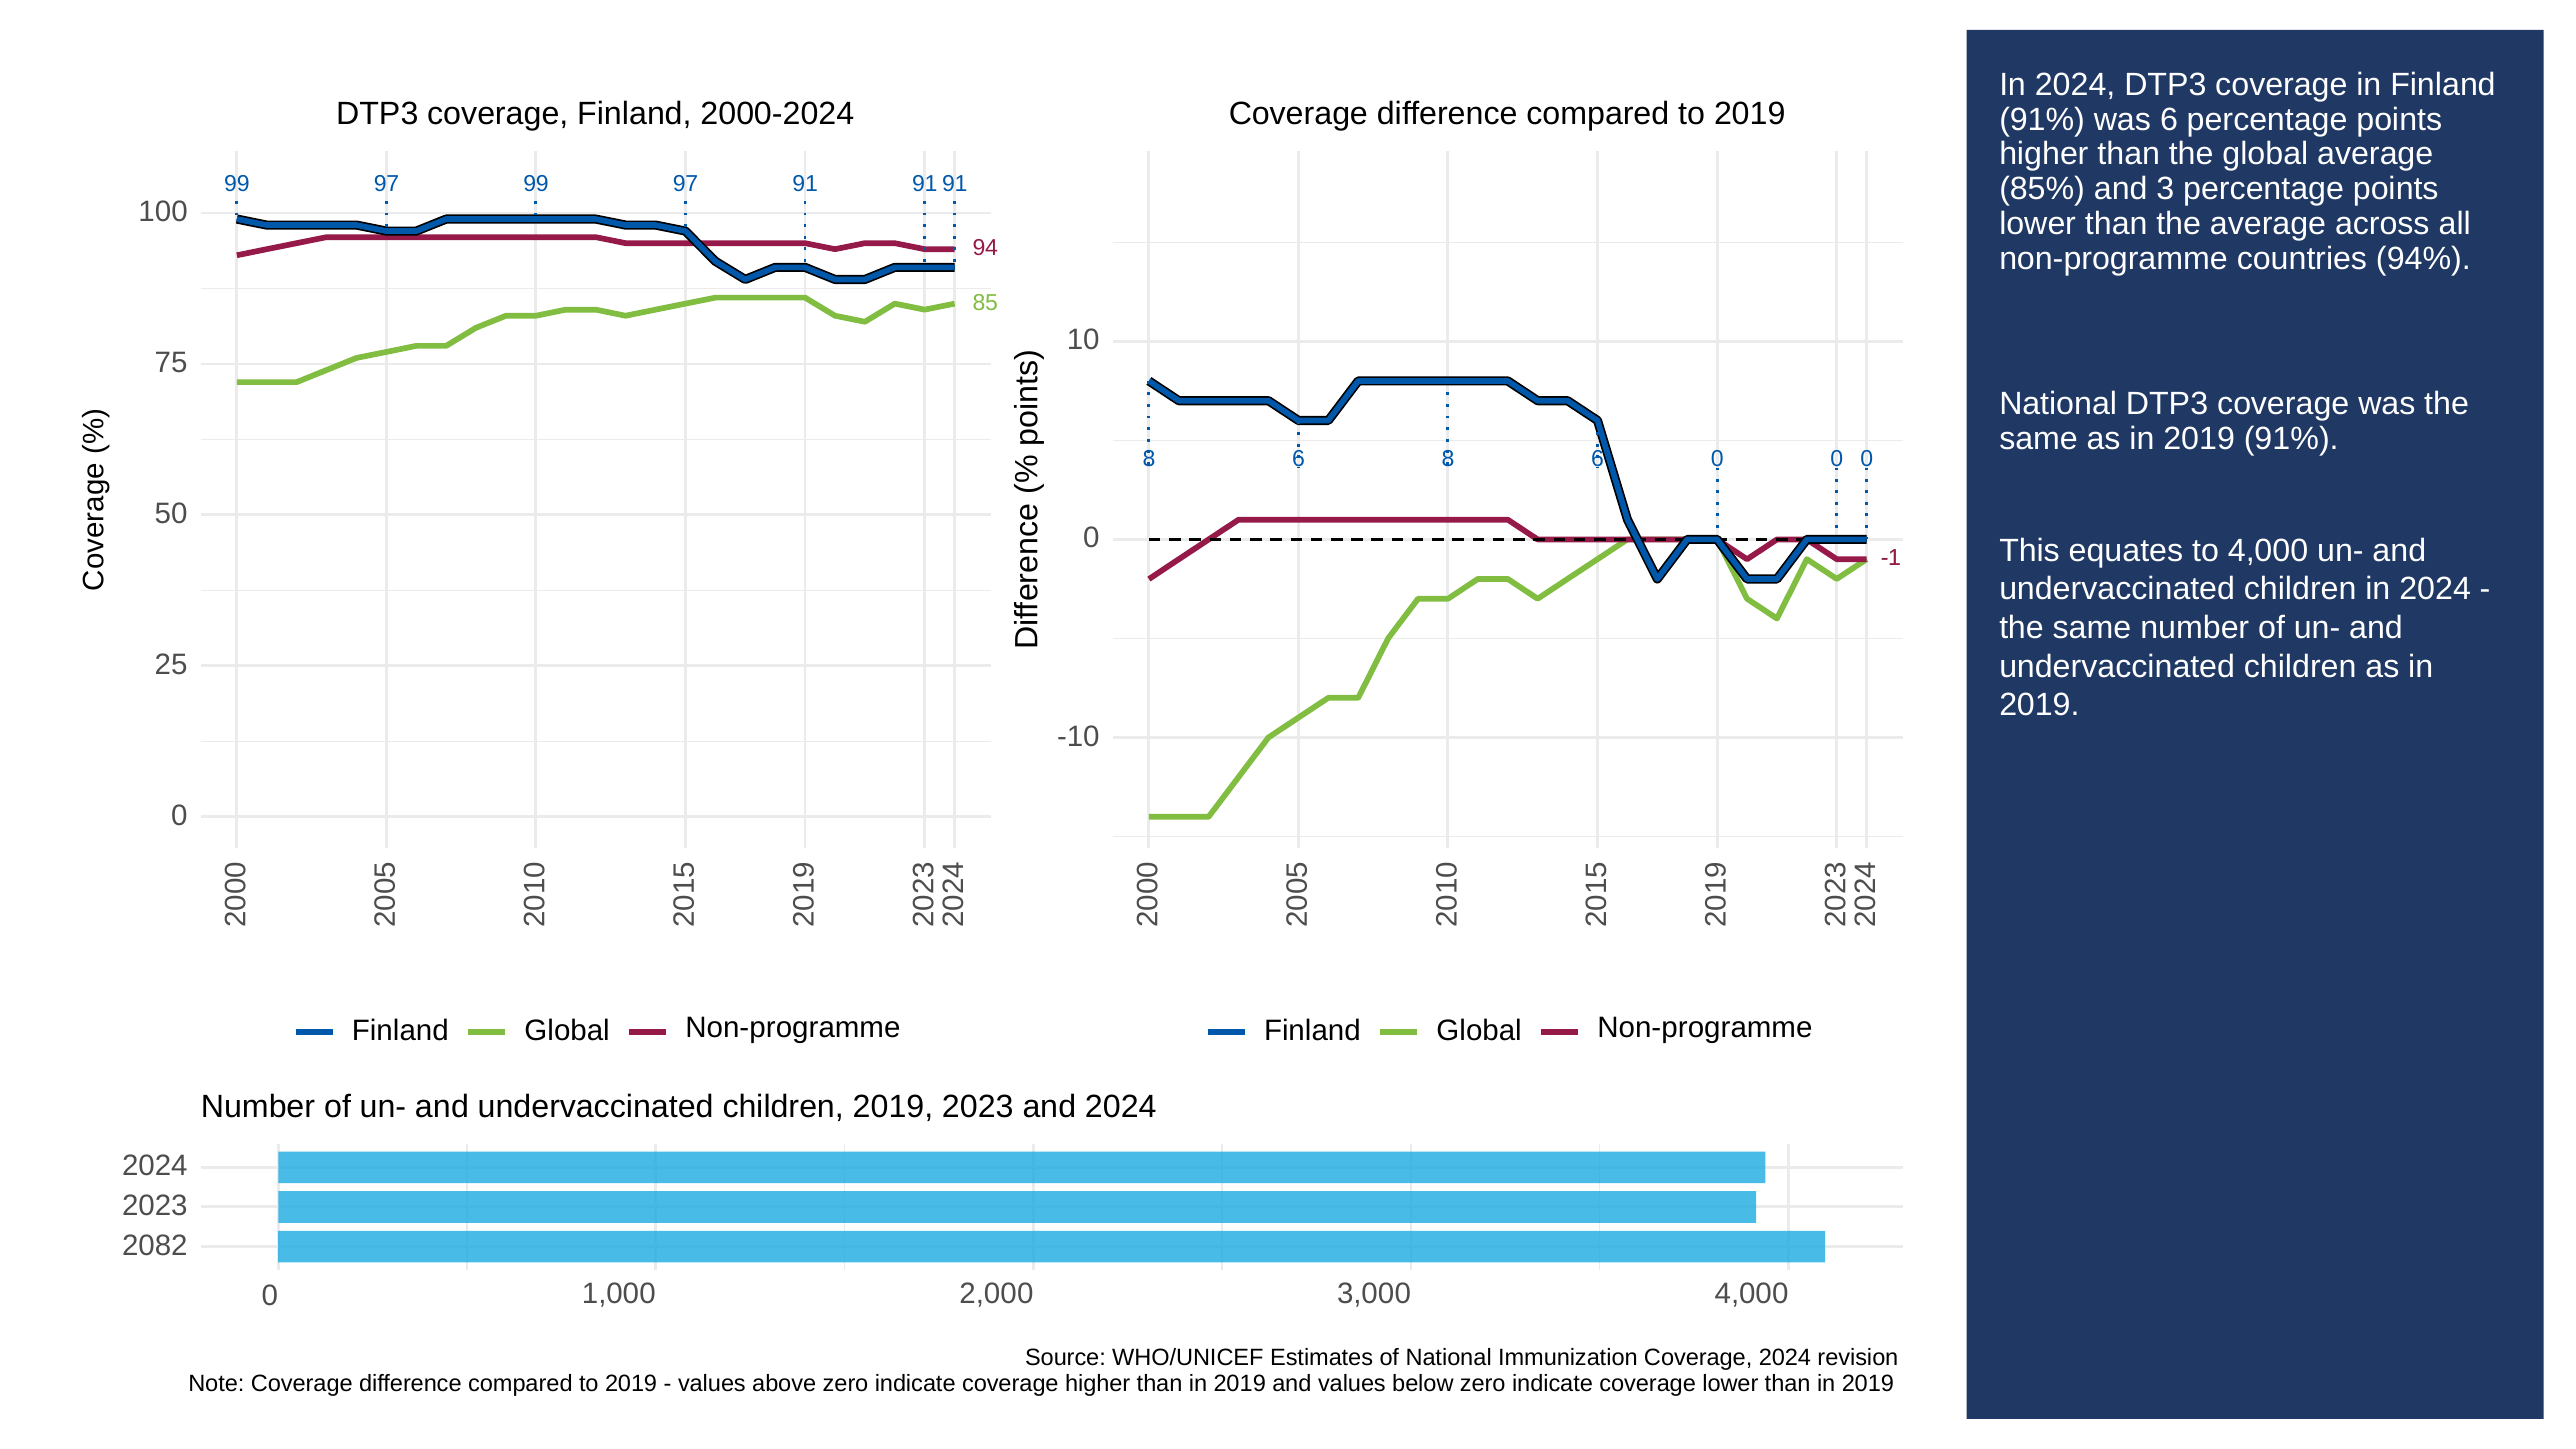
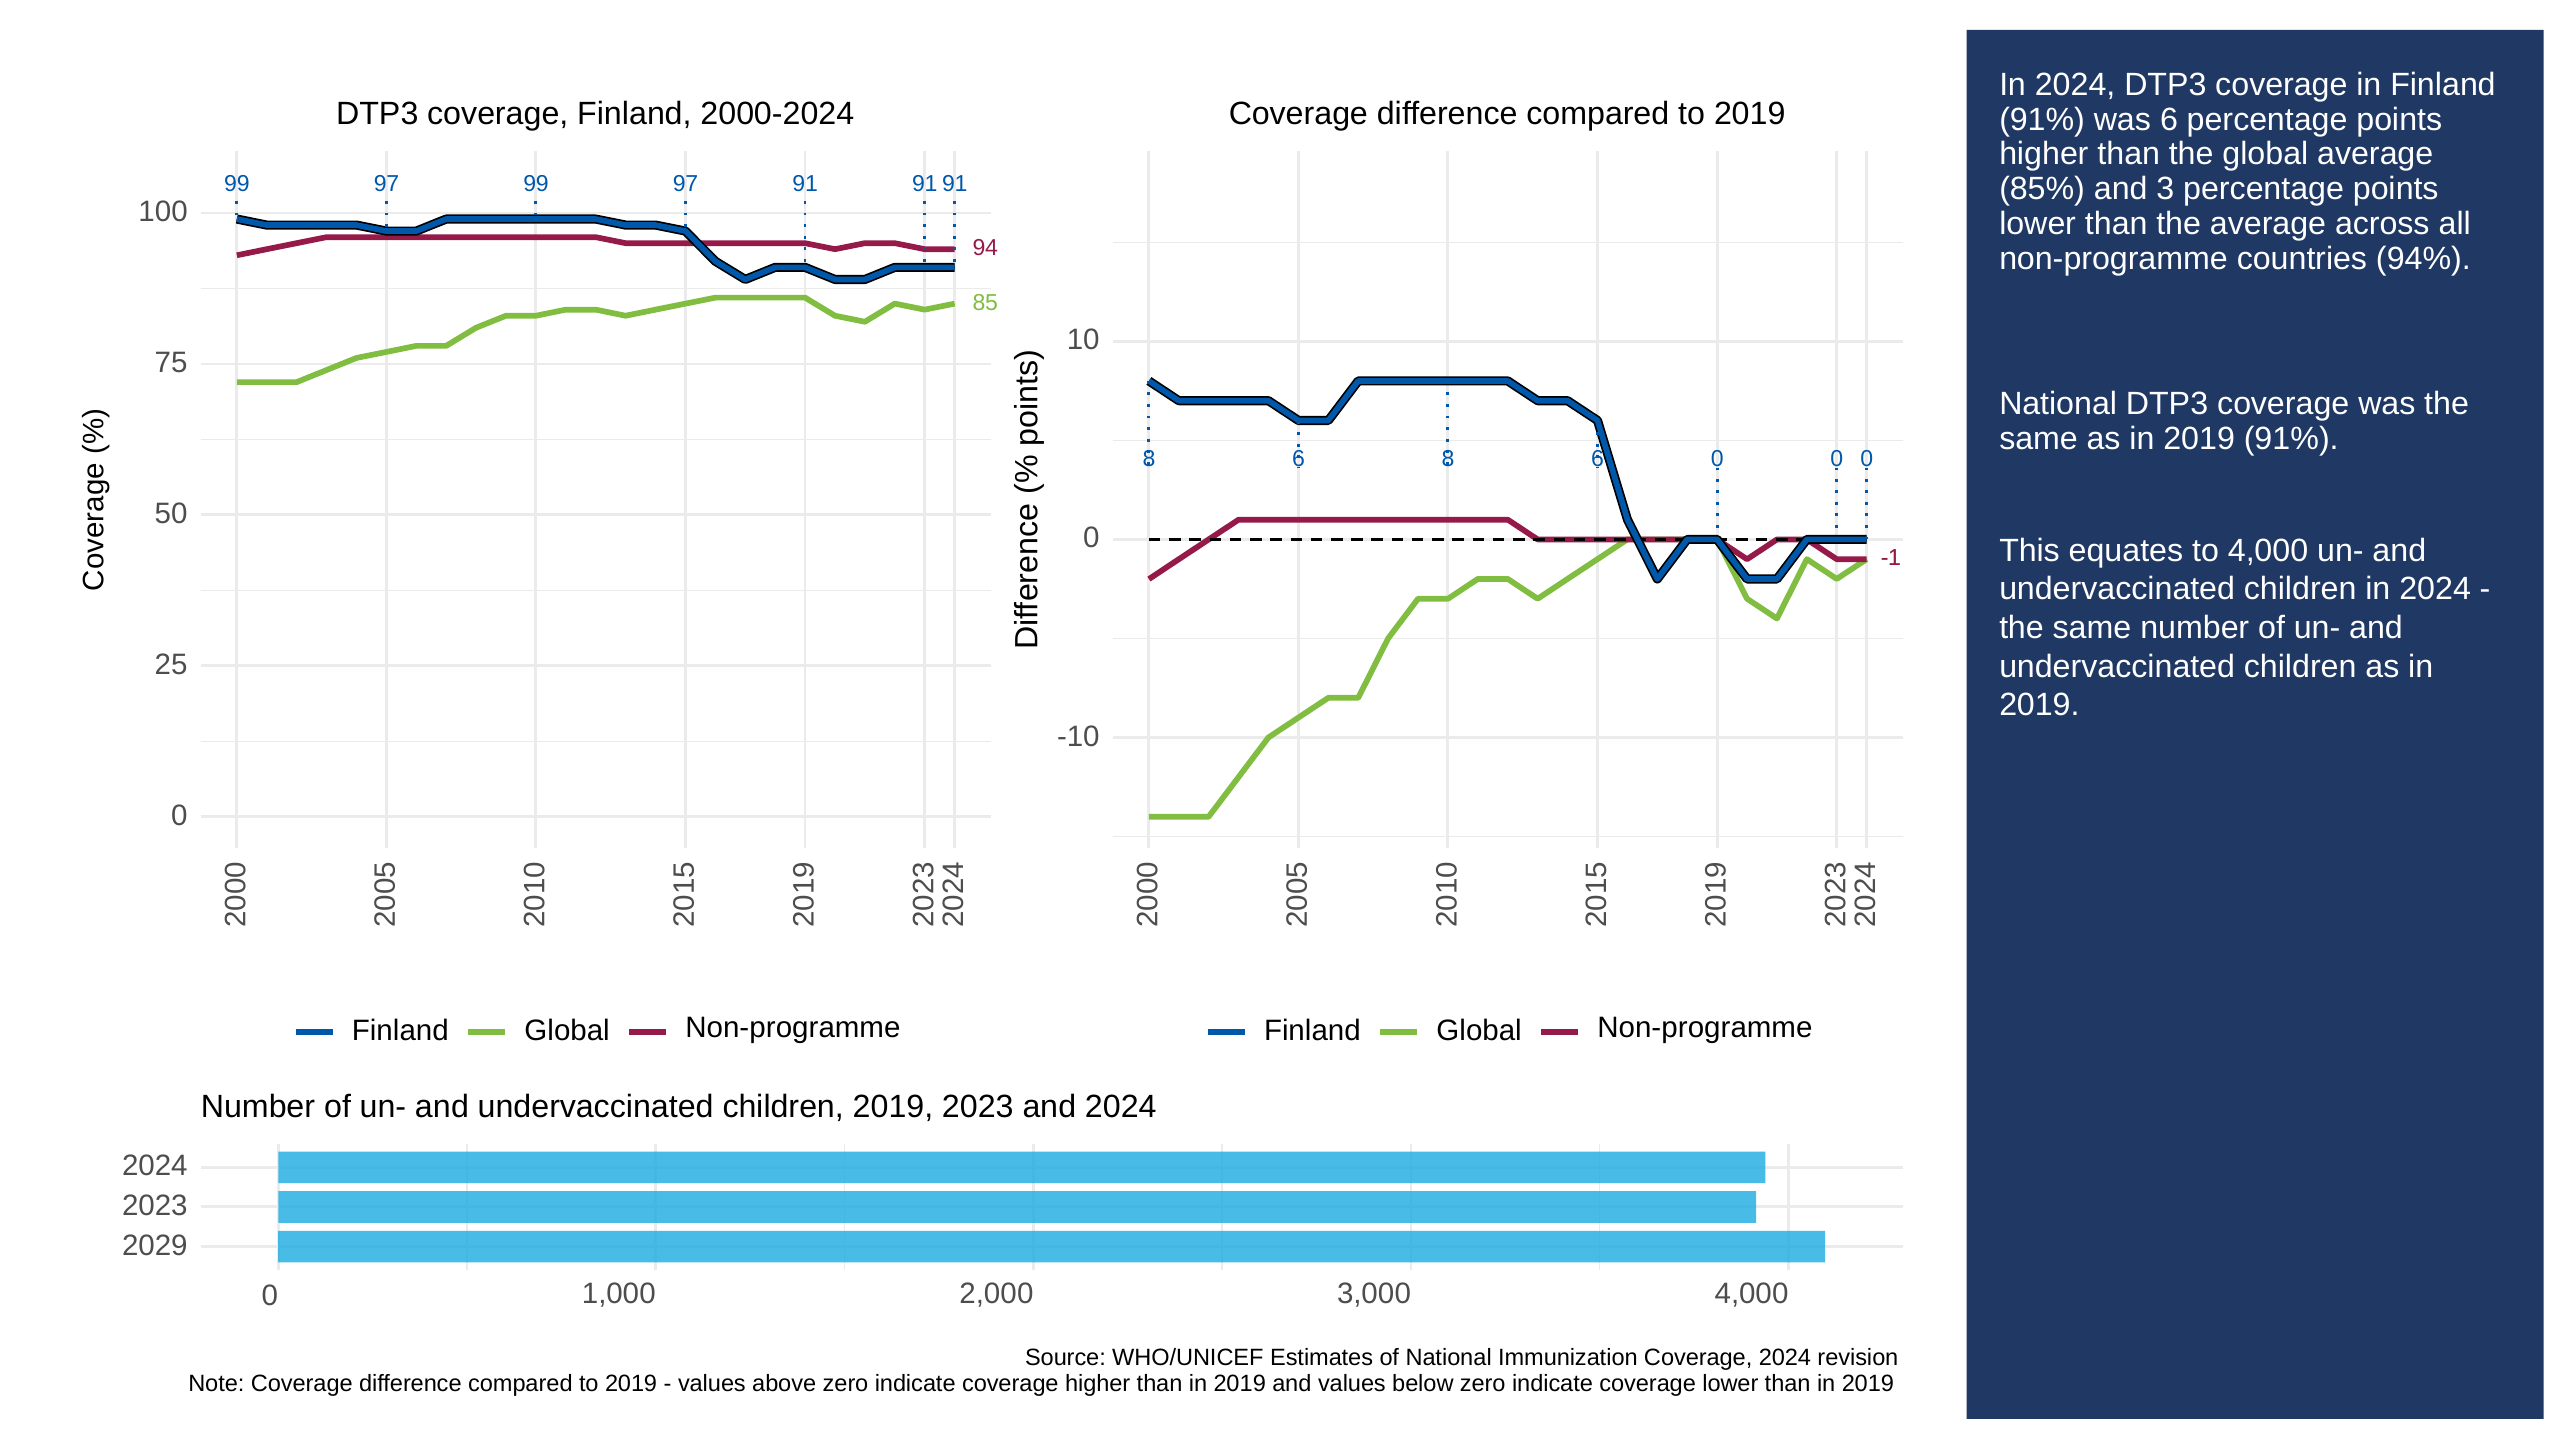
2082: 2082 -> 2029
